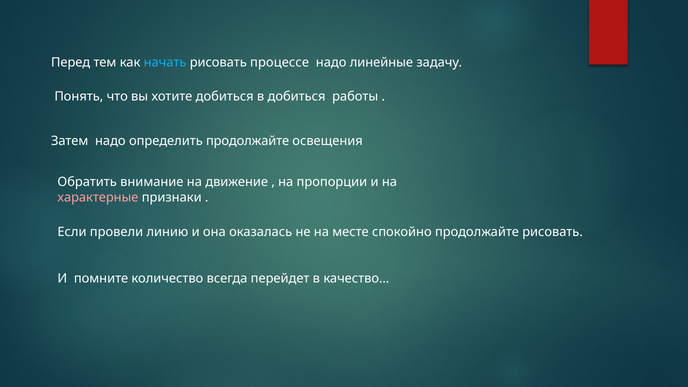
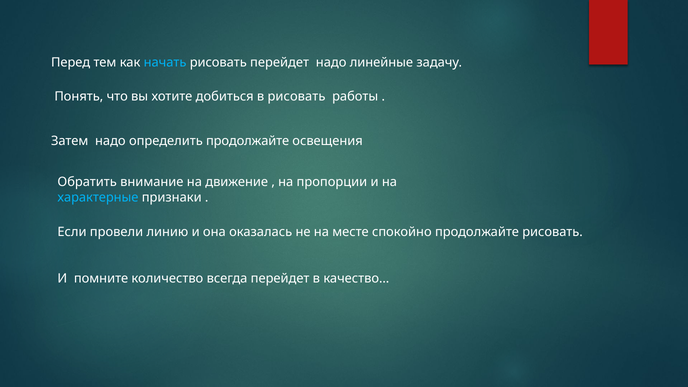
рисовать процессе: процессе -> перейдет
в добиться: добиться -> рисовать
характерные colour: pink -> light blue
